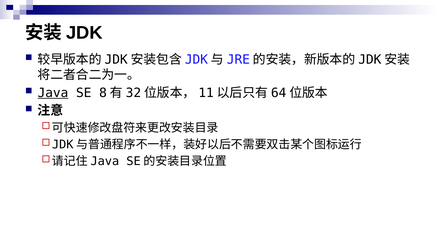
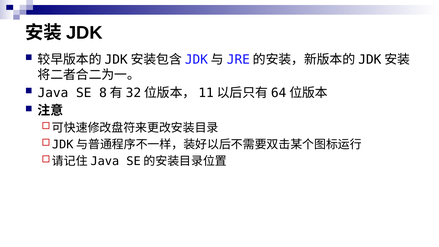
Java underline: present -> none
